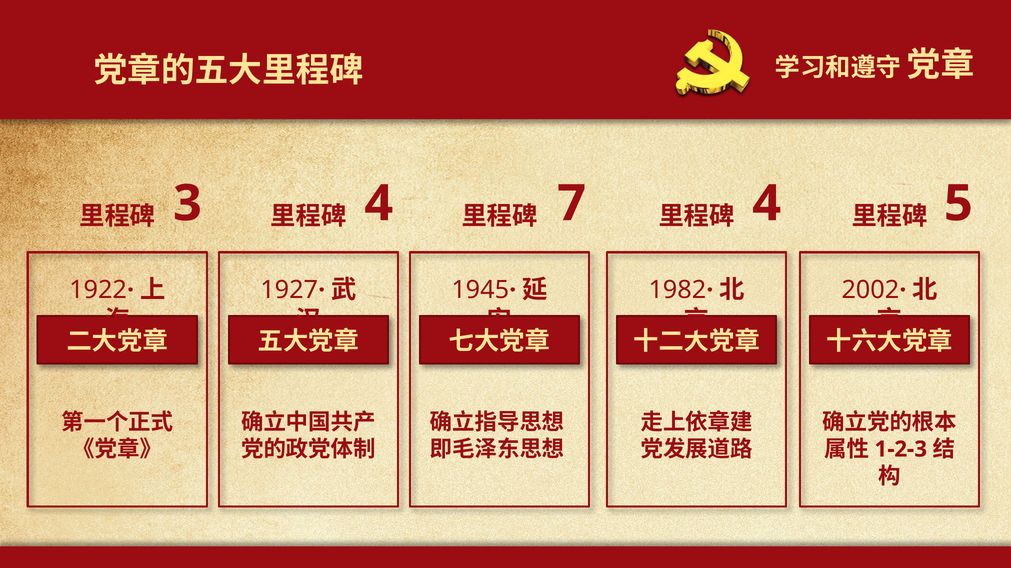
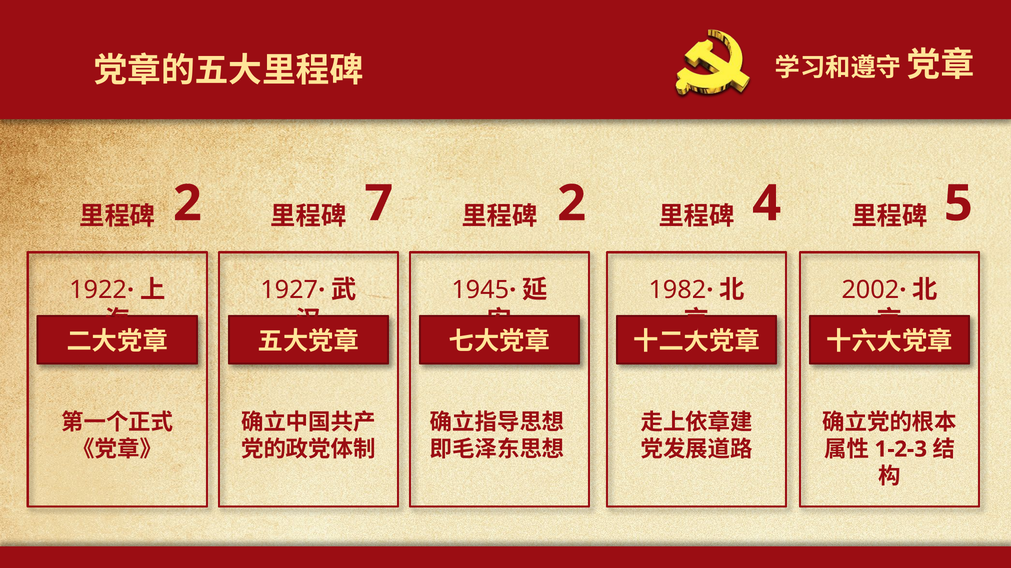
3 at (187, 204): 3 -> 2
4 at (379, 204): 4 -> 7
7 at (572, 204): 7 -> 2
